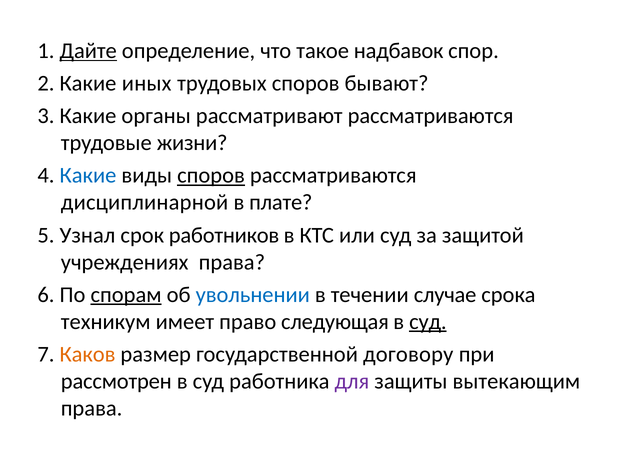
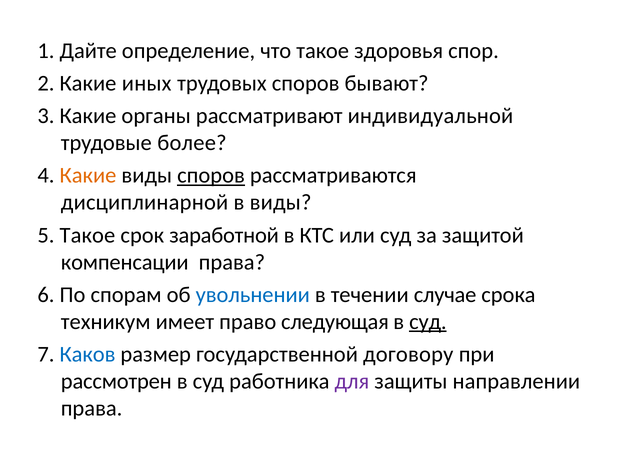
Дайте underline: present -> none
надбавок: надбавок -> здоровья
рассматривают рассматриваются: рассматриваются -> индивидуальной
жизни: жизни -> более
Какие at (88, 175) colour: blue -> orange
в плате: плате -> виды
5 Узнал: Узнал -> Такое
работников: работников -> заработной
учреждениях: учреждениях -> компенсации
спорам underline: present -> none
Каков colour: orange -> blue
вытекающим: вытекающим -> направлении
